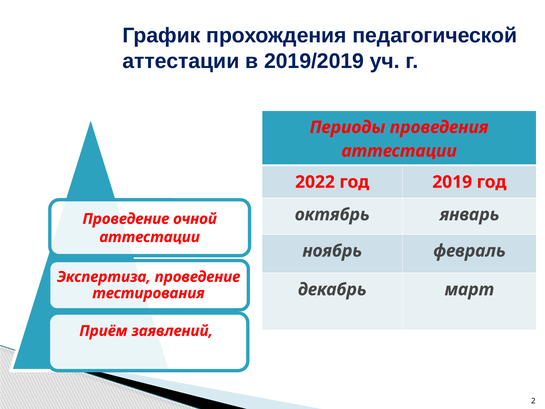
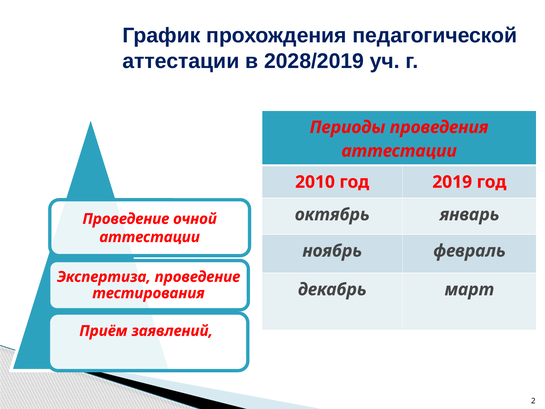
2019/2019: 2019/2019 -> 2028/2019
2022: 2022 -> 2010
